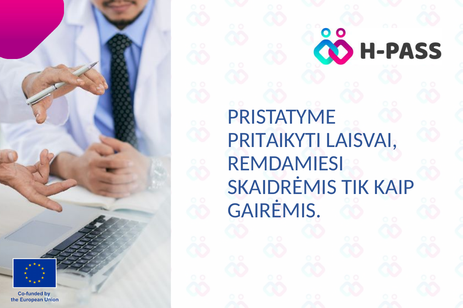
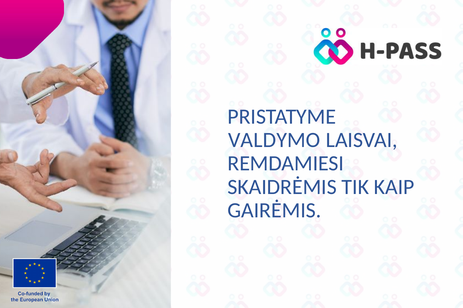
PRITAIKYTI: PRITAIKYTI -> VALDYMO
